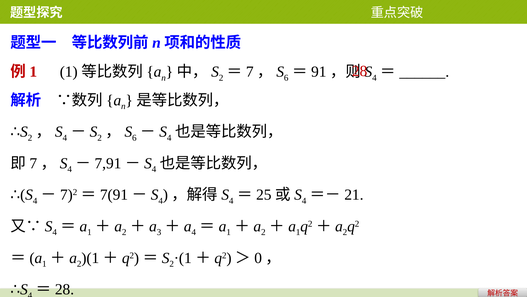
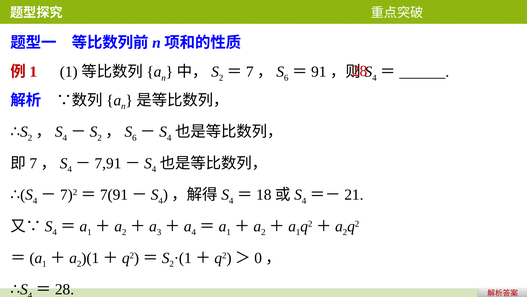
25: 25 -> 18
